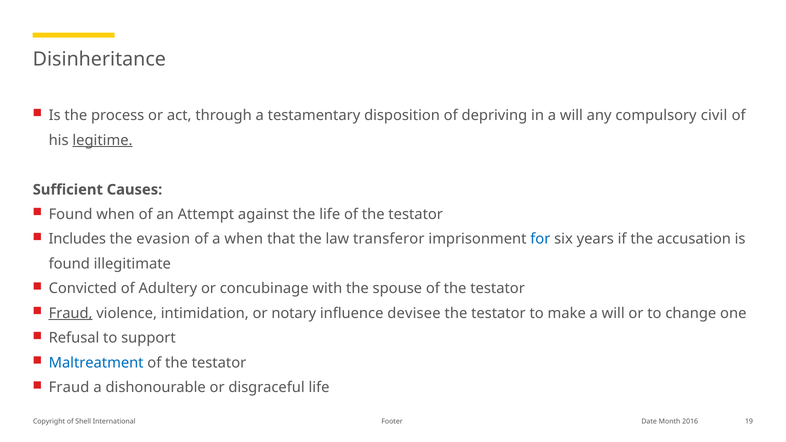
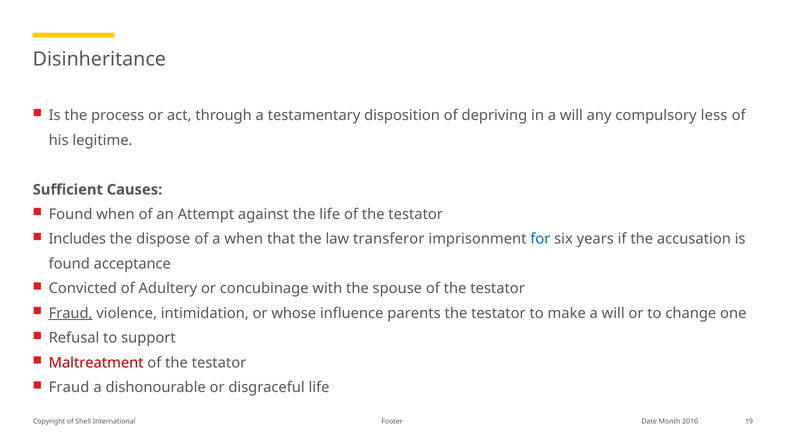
civil: civil -> less
legitime underline: present -> none
evasion: evasion -> dispose
illegitimate: illegitimate -> acceptance
notary: notary -> whose
devisee: devisee -> parents
Maltreatment colour: blue -> red
